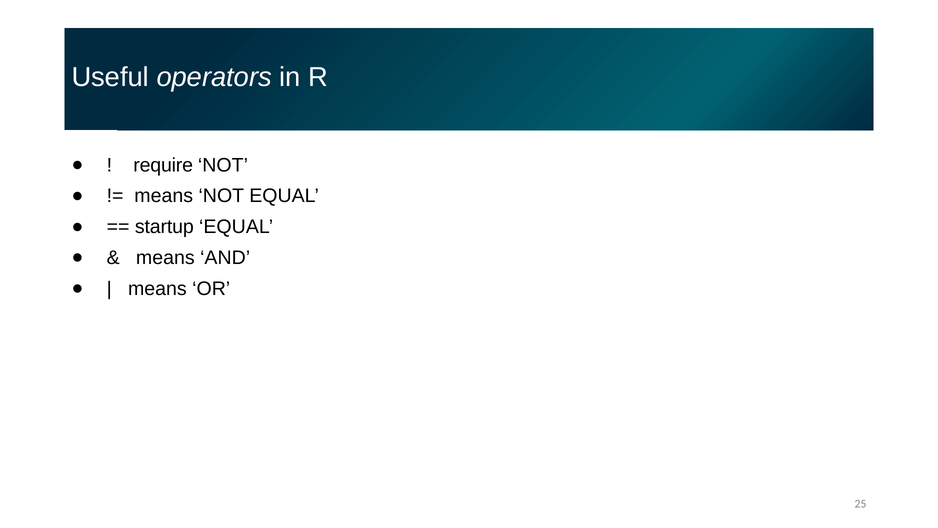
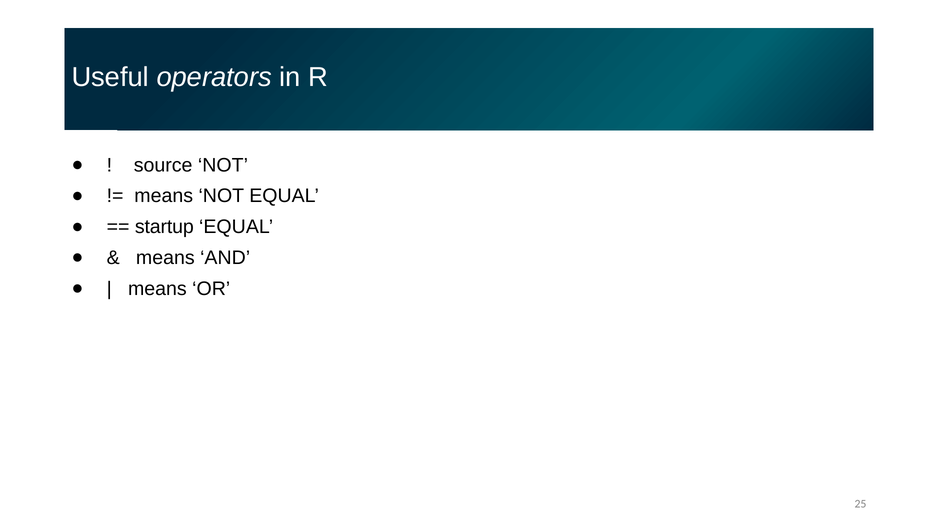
require: require -> source
